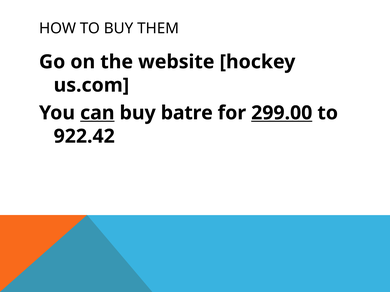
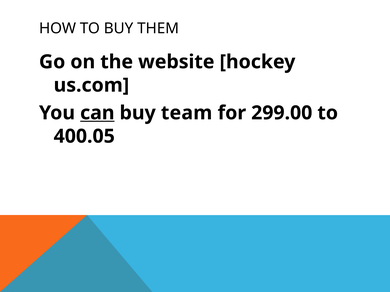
batre: batre -> team
299.00 underline: present -> none
922.42: 922.42 -> 400.05
